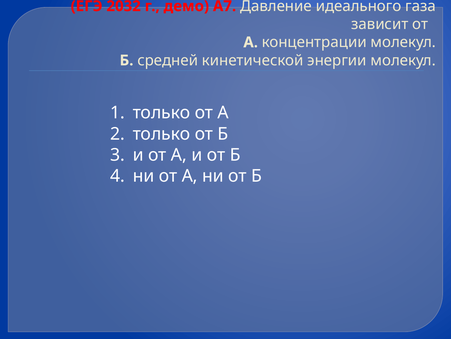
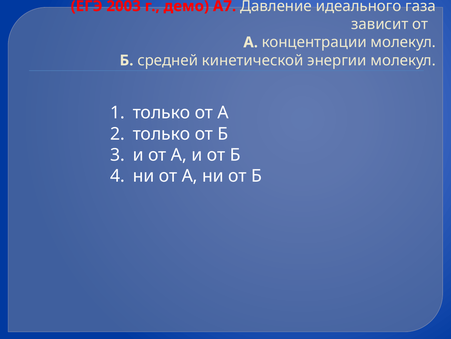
2032: 2032 -> 2003
